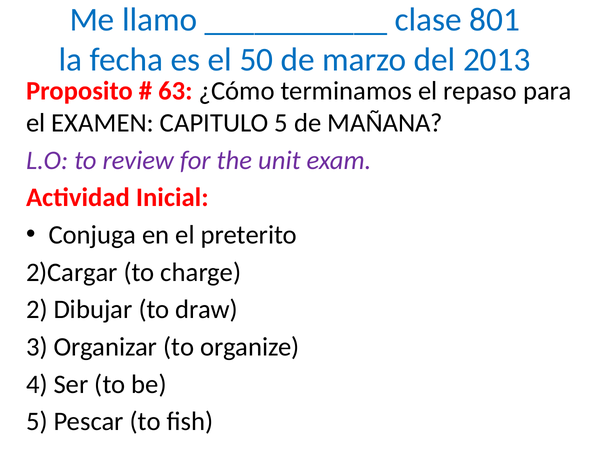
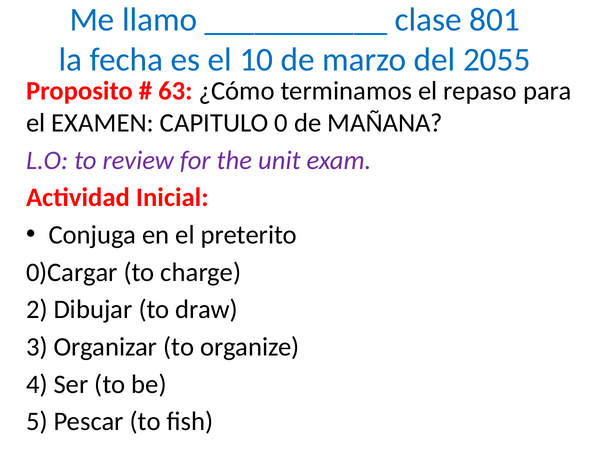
50: 50 -> 10
2013: 2013 -> 2055
CAPITULO 5: 5 -> 0
2)Cargar: 2)Cargar -> 0)Cargar
